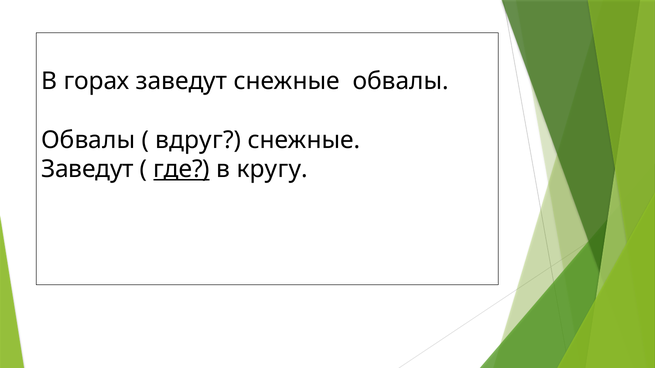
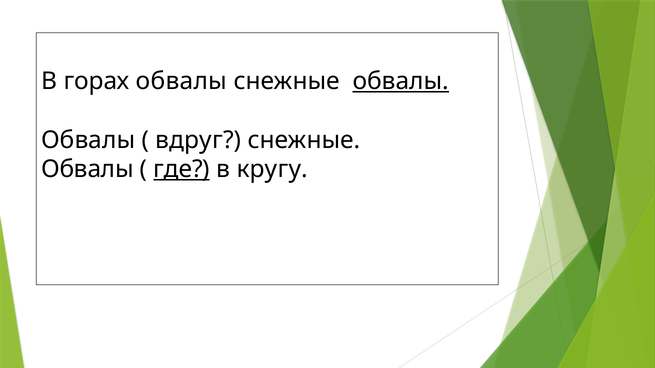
горах заведут: заведут -> обвалы
обвалы at (401, 81) underline: none -> present
Заведут at (87, 170): Заведут -> Обвалы
